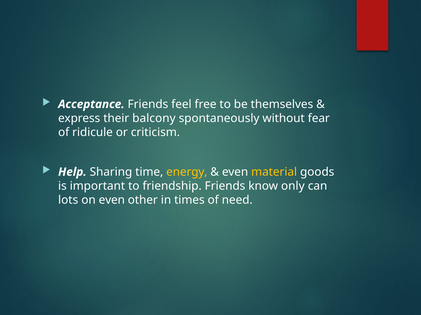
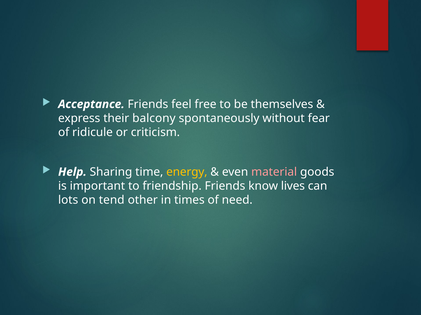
material colour: yellow -> pink
only: only -> lives
on even: even -> tend
